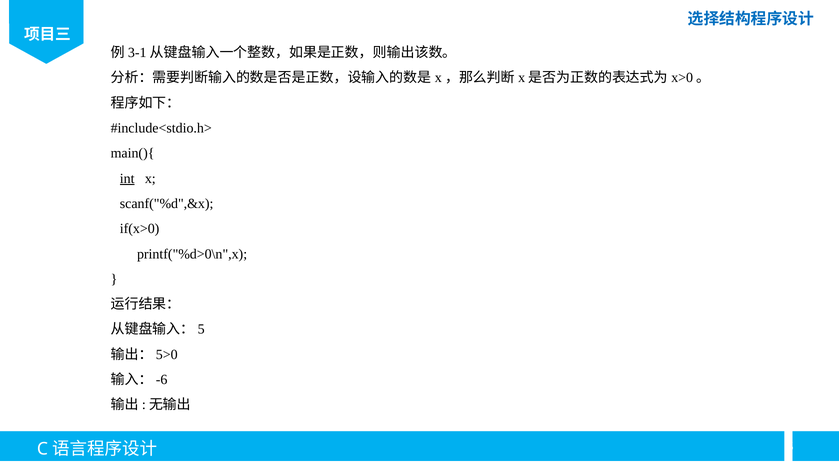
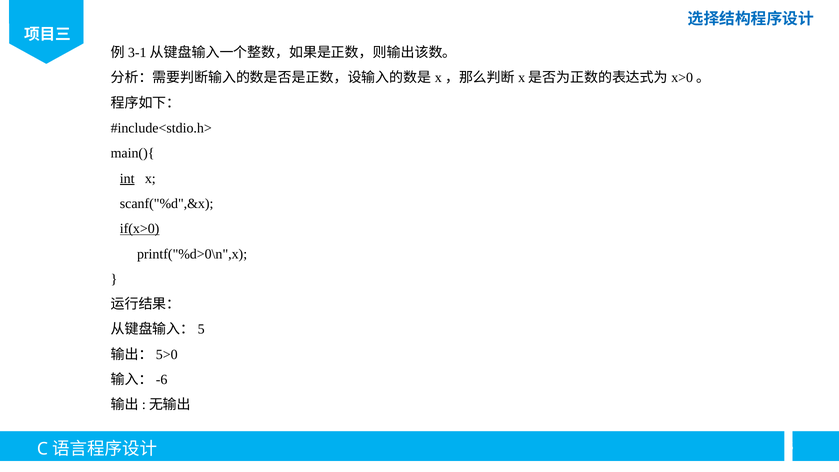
if(x>0 underline: none -> present
